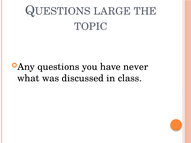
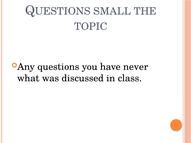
LARGE: LARGE -> SMALL
